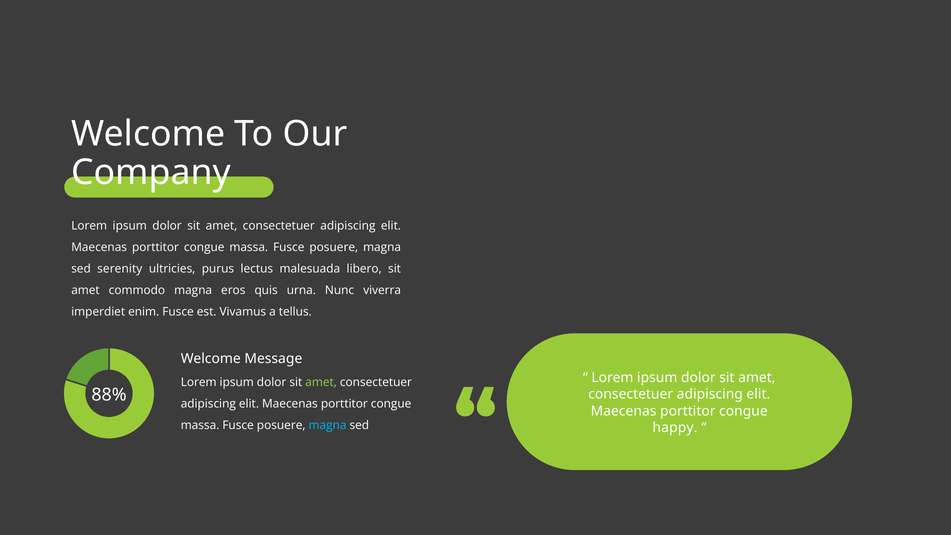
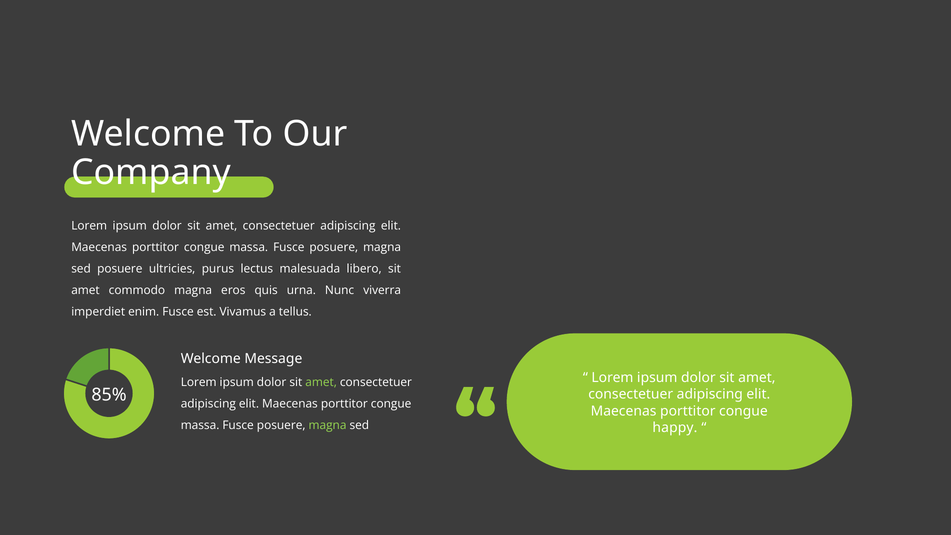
sed serenity: serenity -> posuere
88%: 88% -> 85%
magna at (328, 425) colour: light blue -> light green
